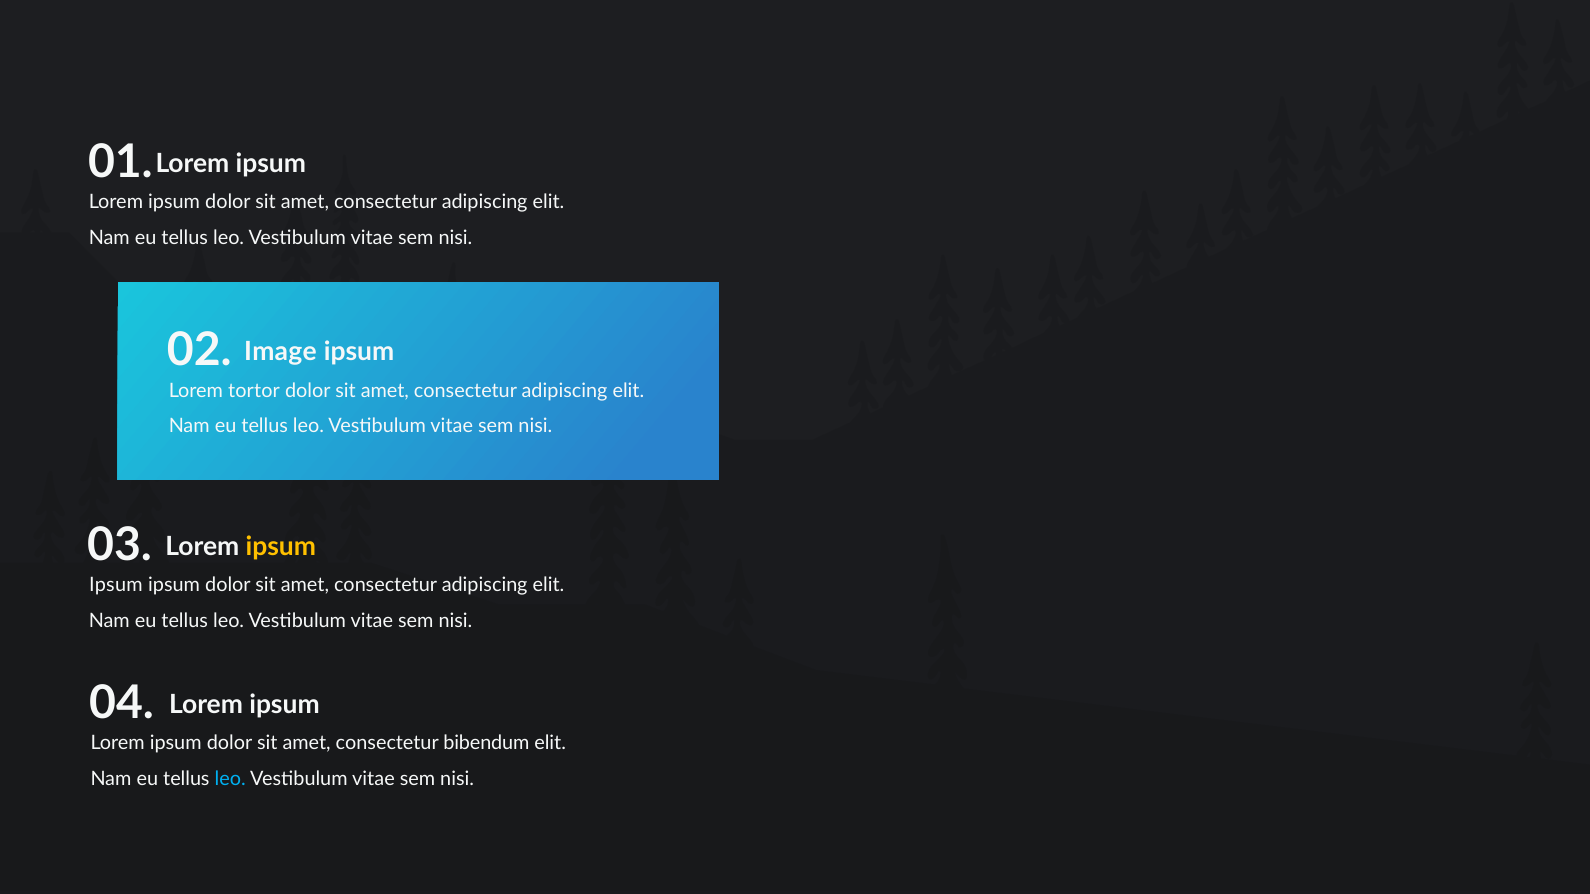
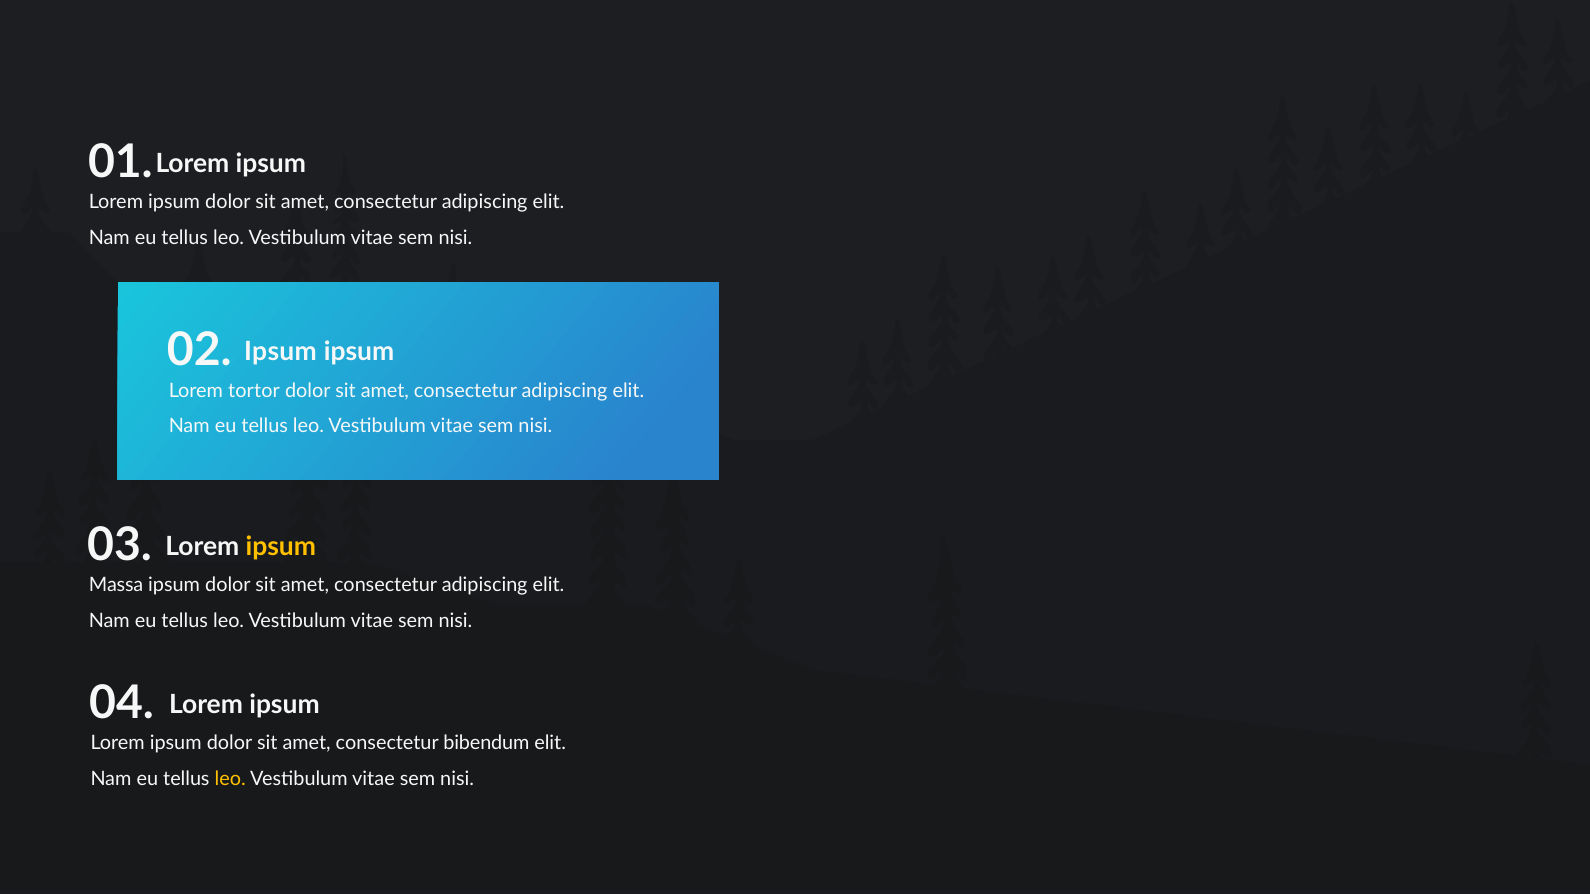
Image at (280, 352): Image -> Ipsum
Ipsum at (116, 585): Ipsum -> Massa
leo at (230, 779) colour: light blue -> yellow
